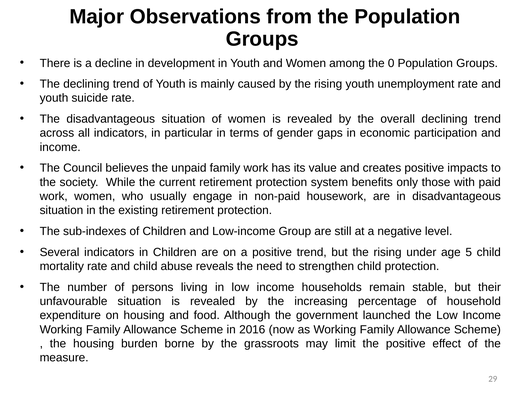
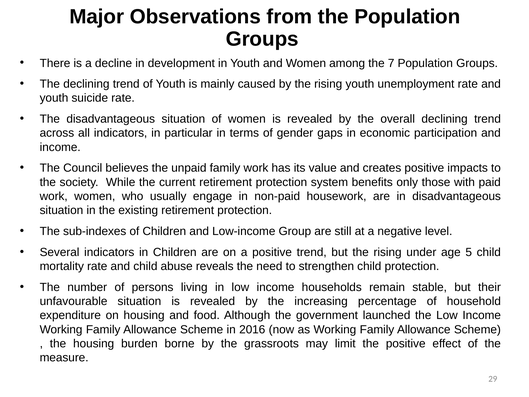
0: 0 -> 7
